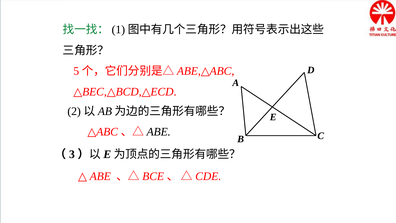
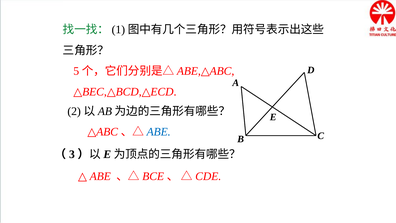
ABE colour: black -> blue
